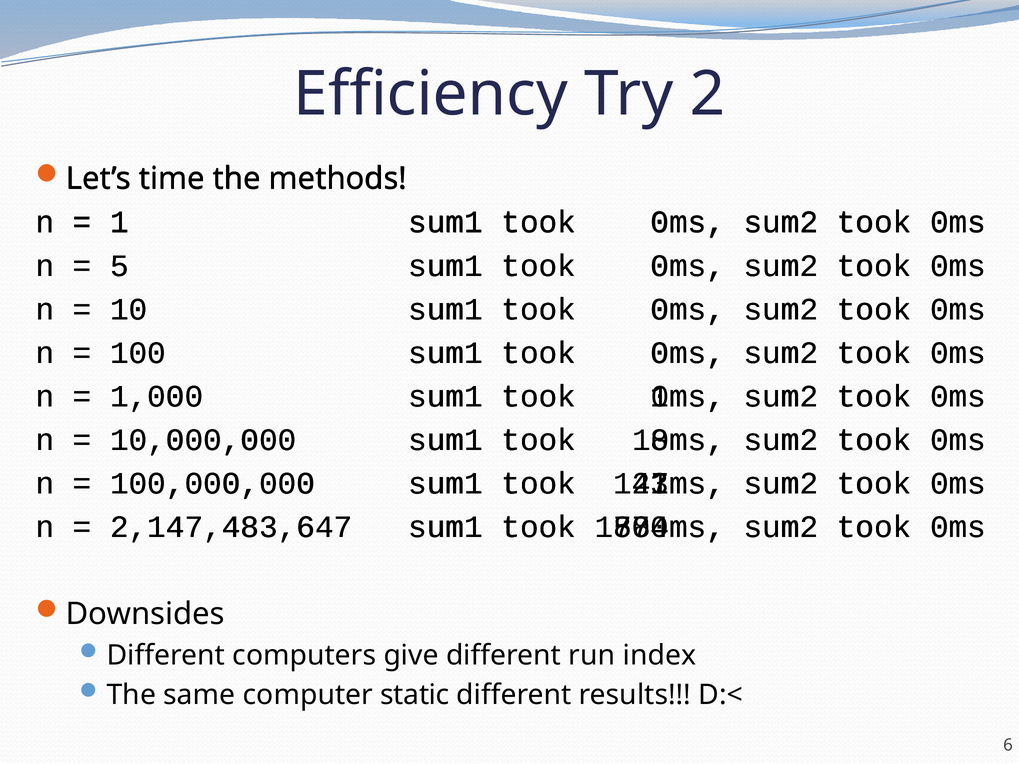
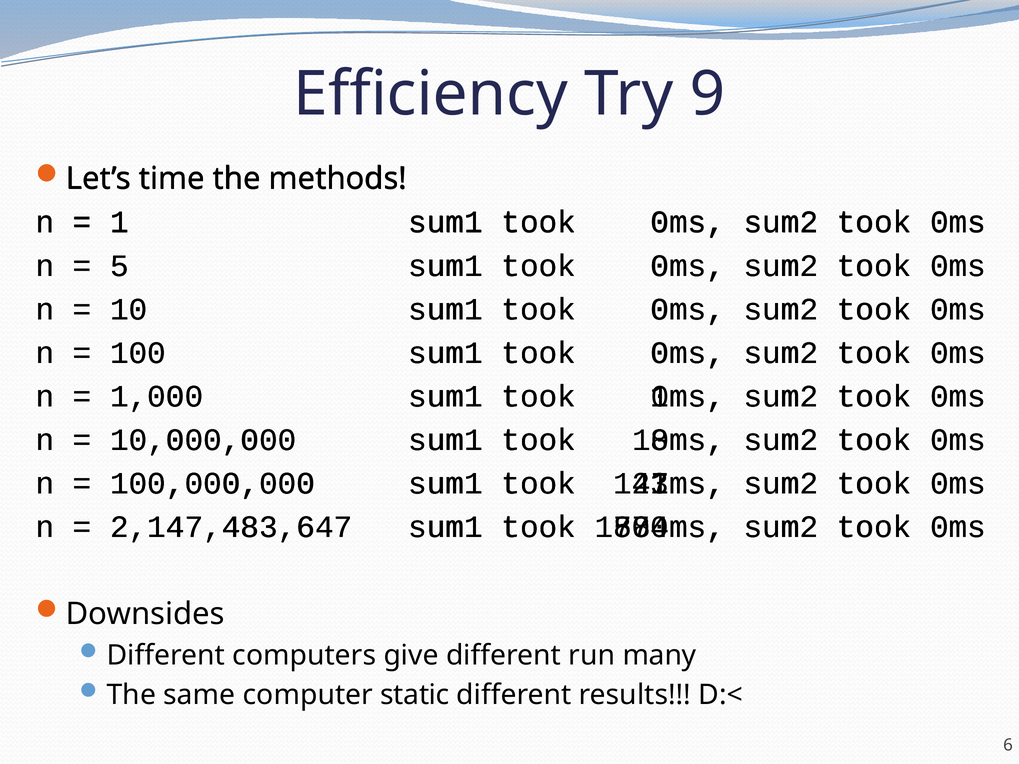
2: 2 -> 9
index: index -> many
